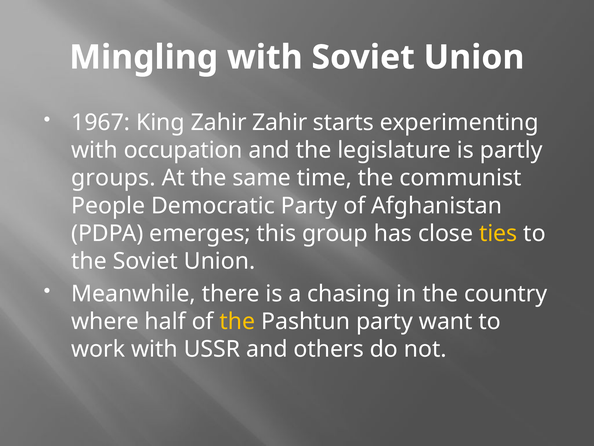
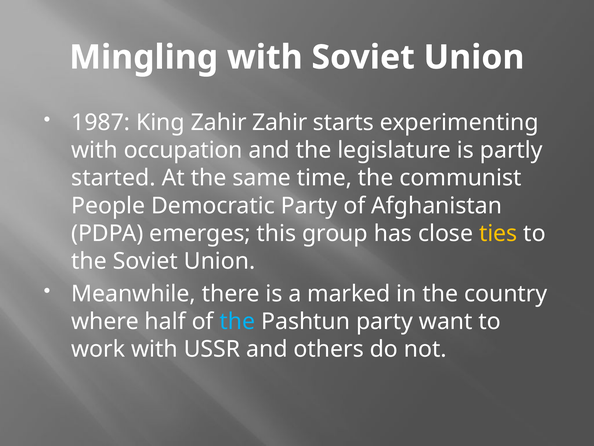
1967: 1967 -> 1987
groups: groups -> started
chasing: chasing -> marked
the at (237, 321) colour: yellow -> light blue
